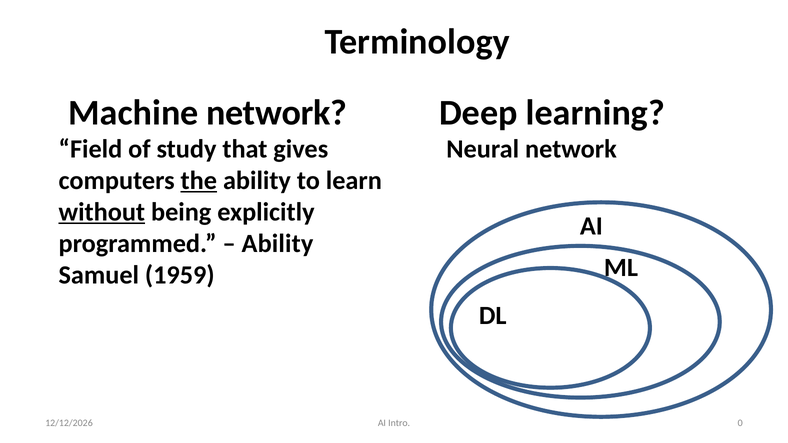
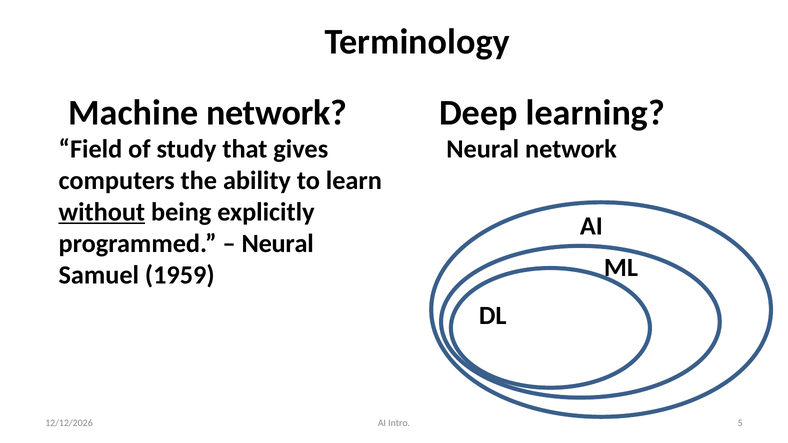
the underline: present -> none
Ability at (277, 244): Ability -> Neural
0: 0 -> 5
